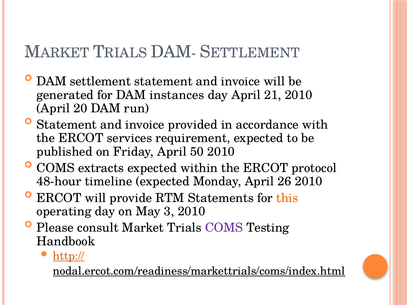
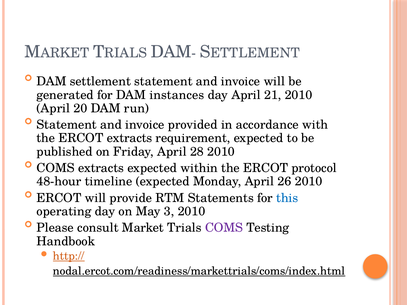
ERCOT services: services -> extracts
50: 50 -> 28
this colour: orange -> blue
